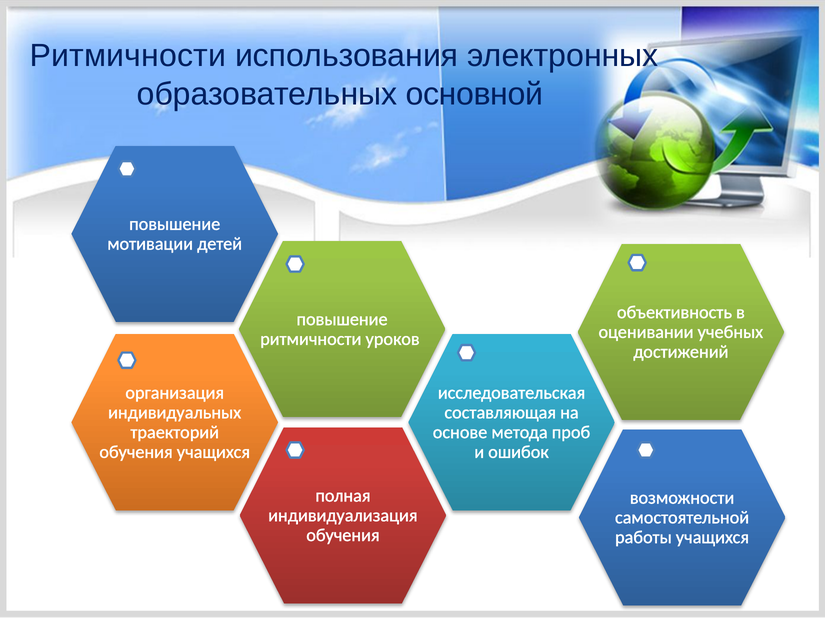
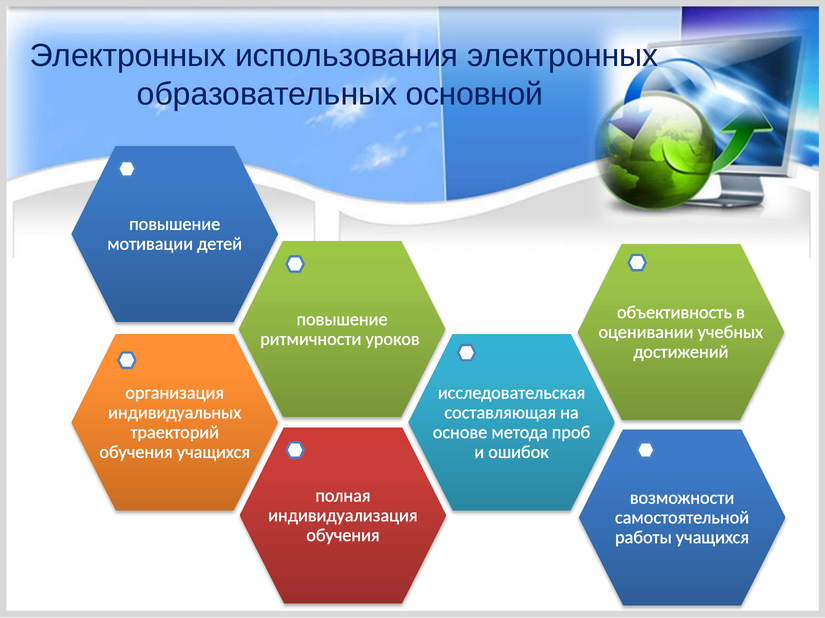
Ритмичности at (128, 56): Ритмичности -> Электронных
